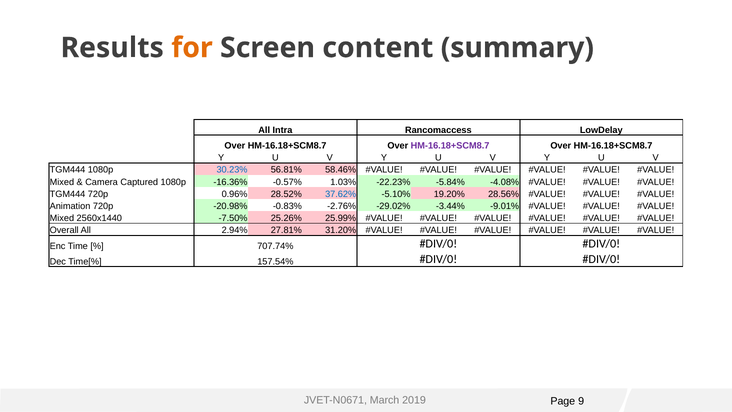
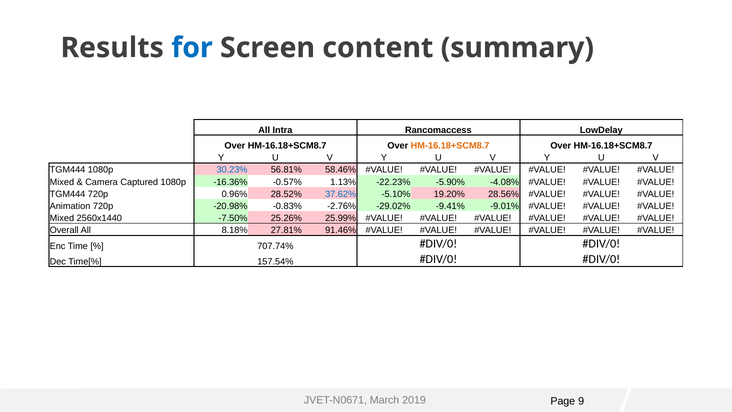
for colour: orange -> blue
HM-16.18+SCM8.7 at (450, 146) colour: purple -> orange
1.03%: 1.03% -> 1.13%
-5.84%: -5.84% -> -5.90%
-3.44%: -3.44% -> -9.41%
2.94%: 2.94% -> 8.18%
31.20%: 31.20% -> 91.46%
